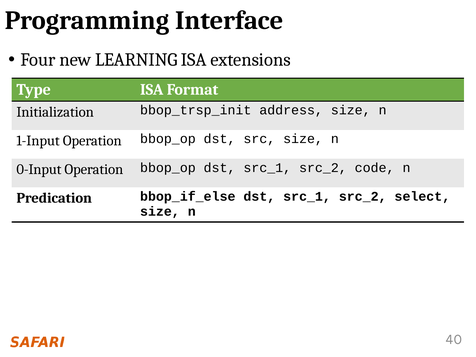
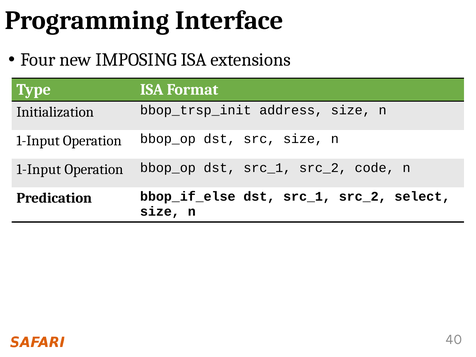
LEARNING: LEARNING -> IMPOSING
0-Input at (39, 169): 0-Input -> 1-Input
